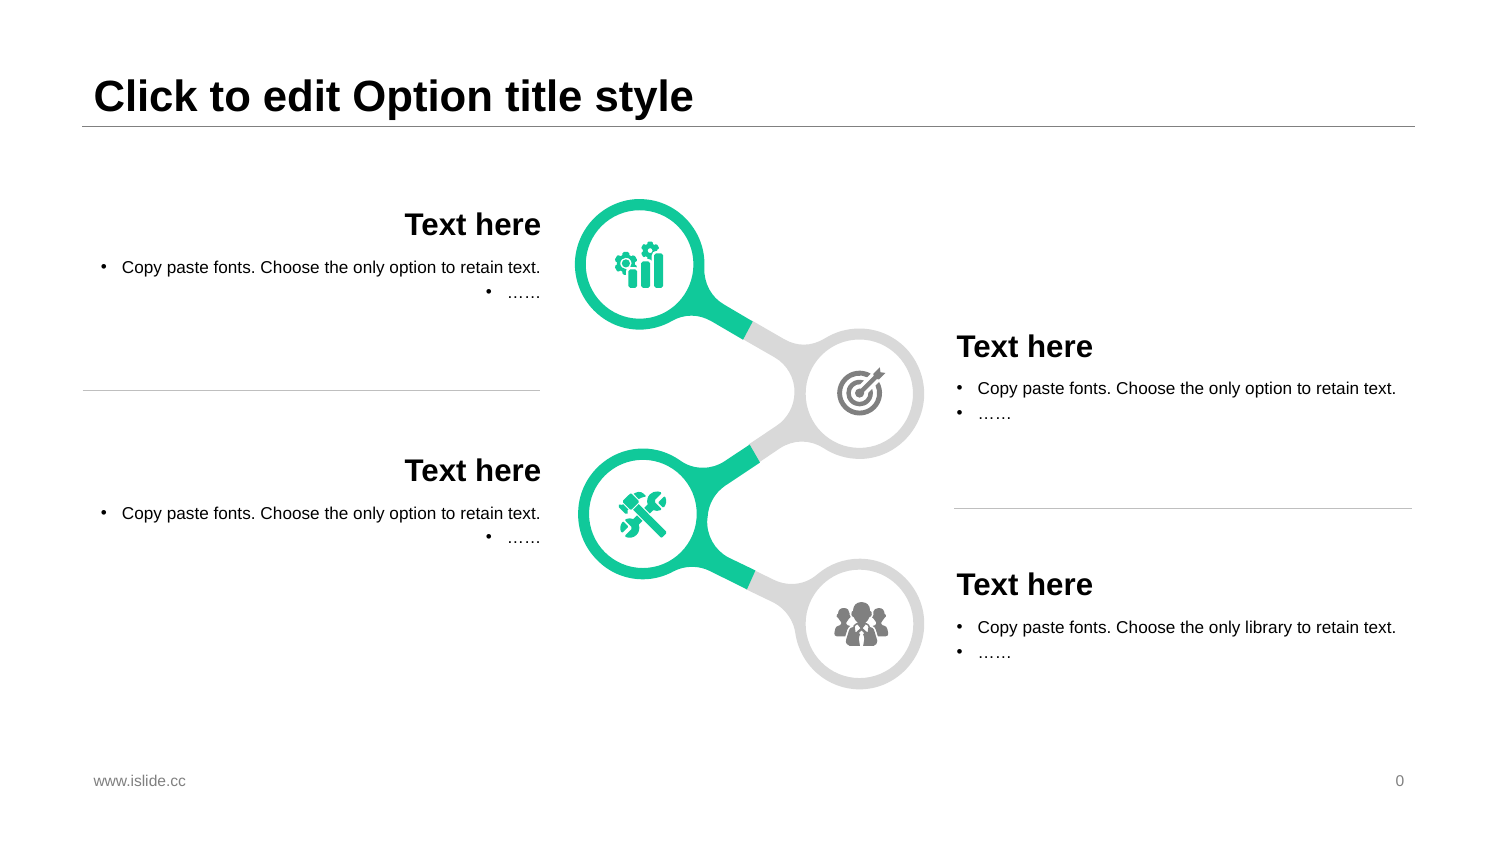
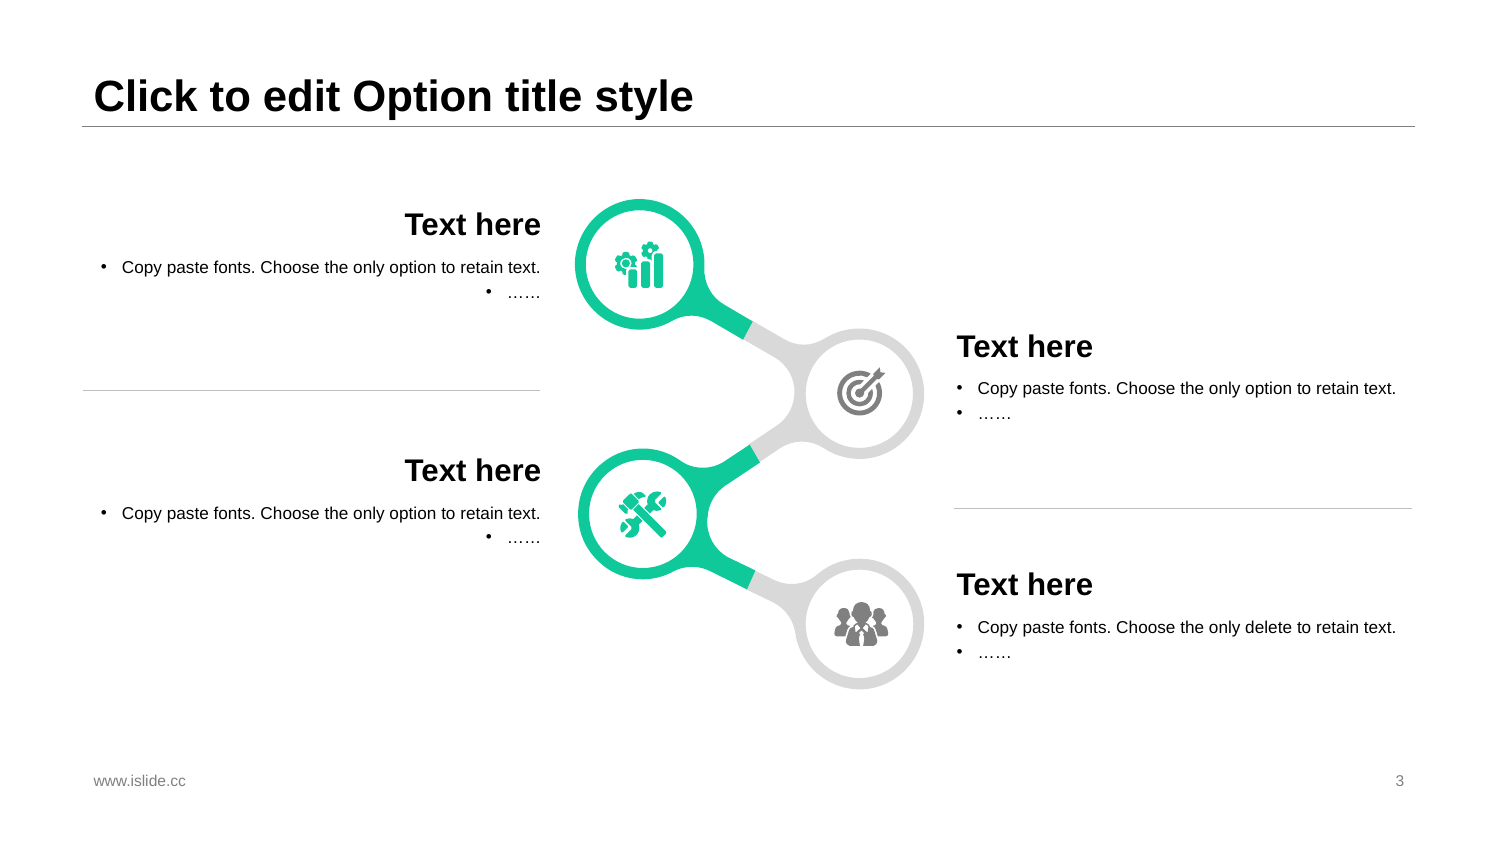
library: library -> delete
0: 0 -> 3
